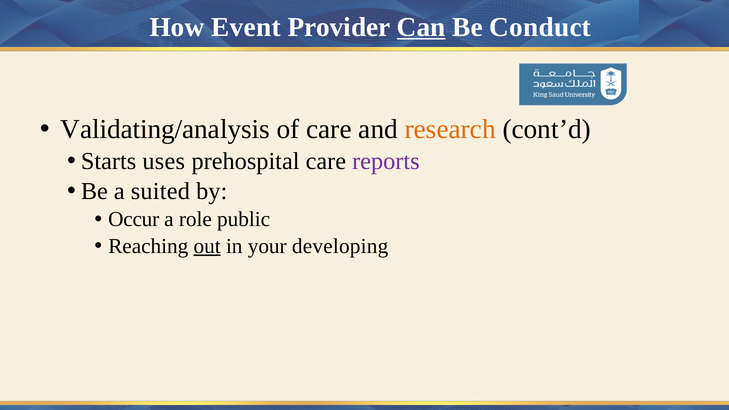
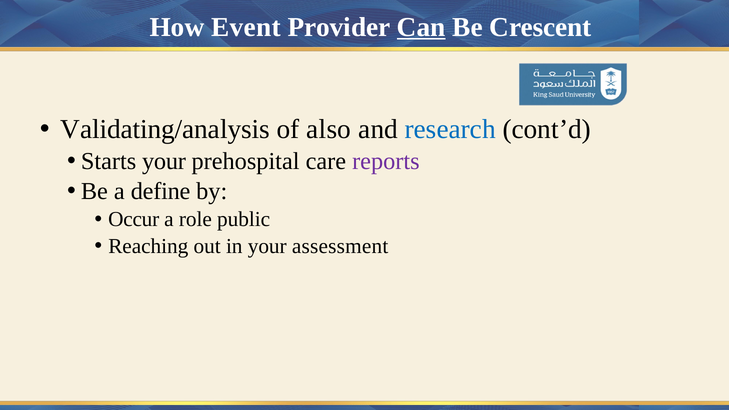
Conduct: Conduct -> Crescent
of care: care -> also
research colour: orange -> blue
Starts uses: uses -> your
suited: suited -> define
out underline: present -> none
developing: developing -> assessment
